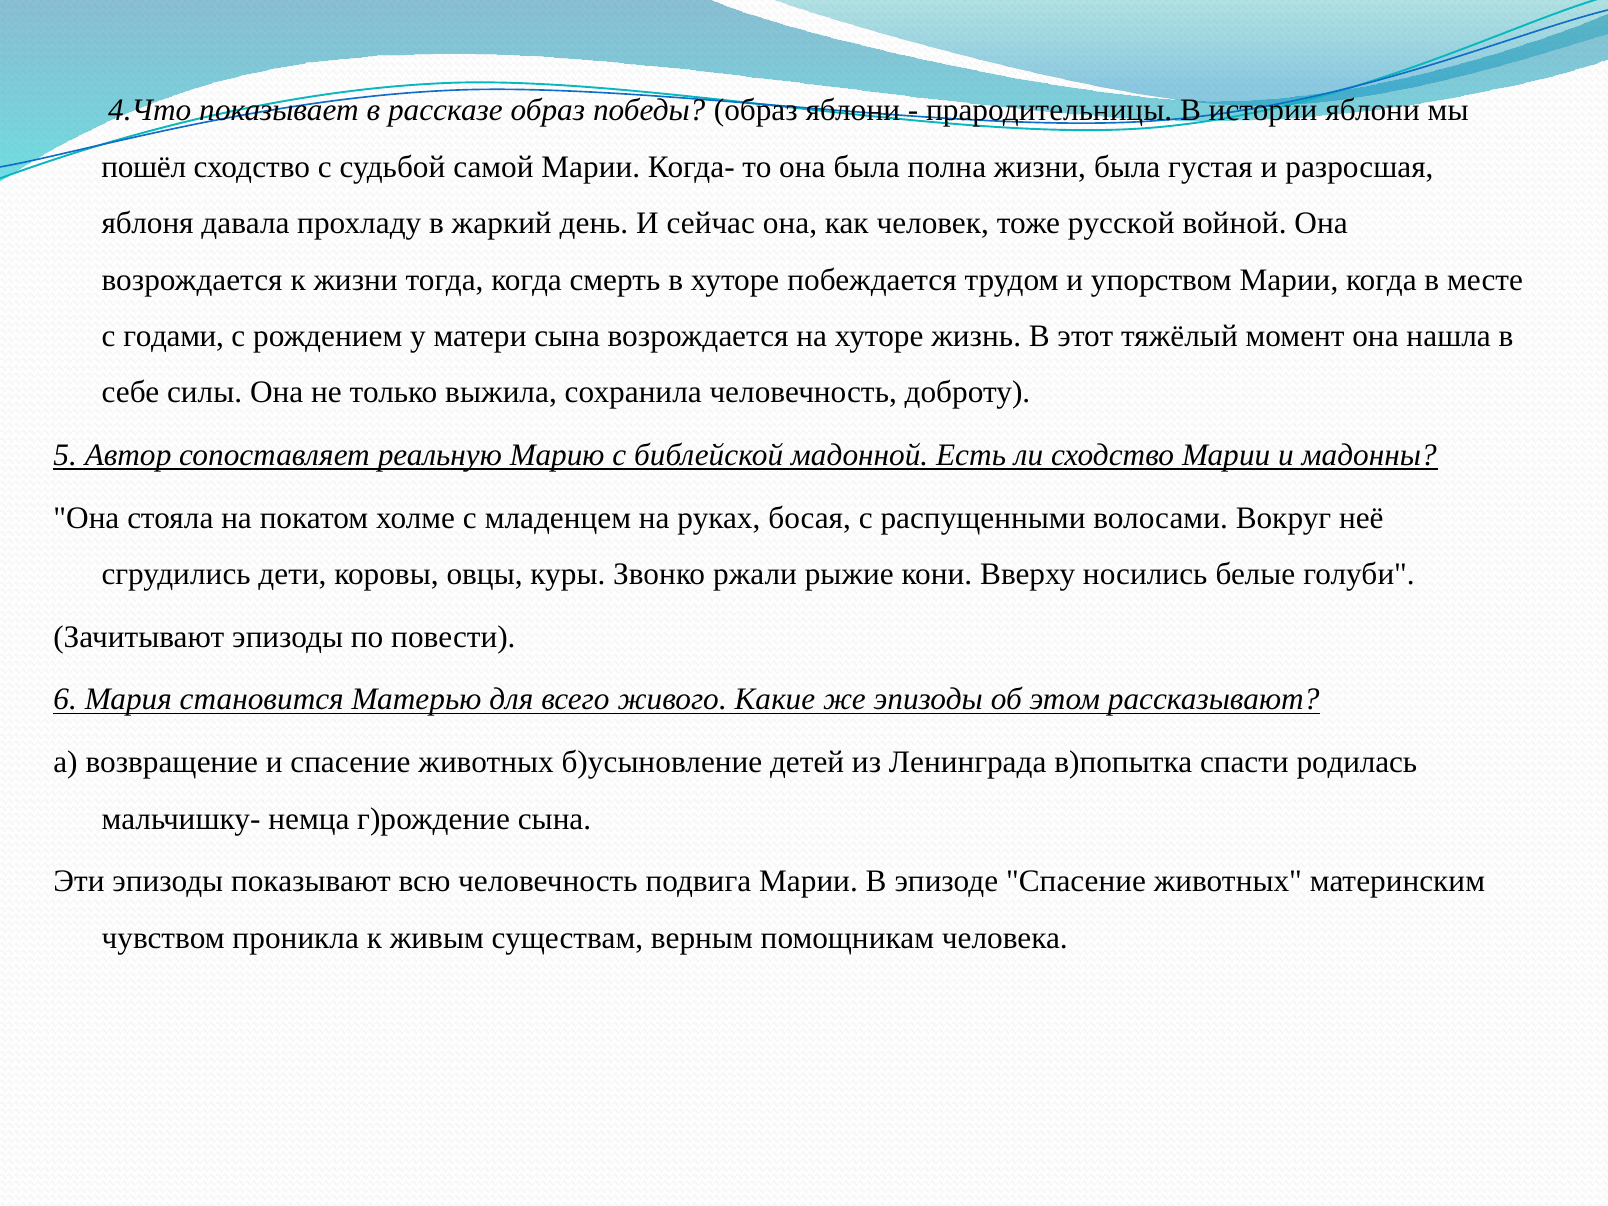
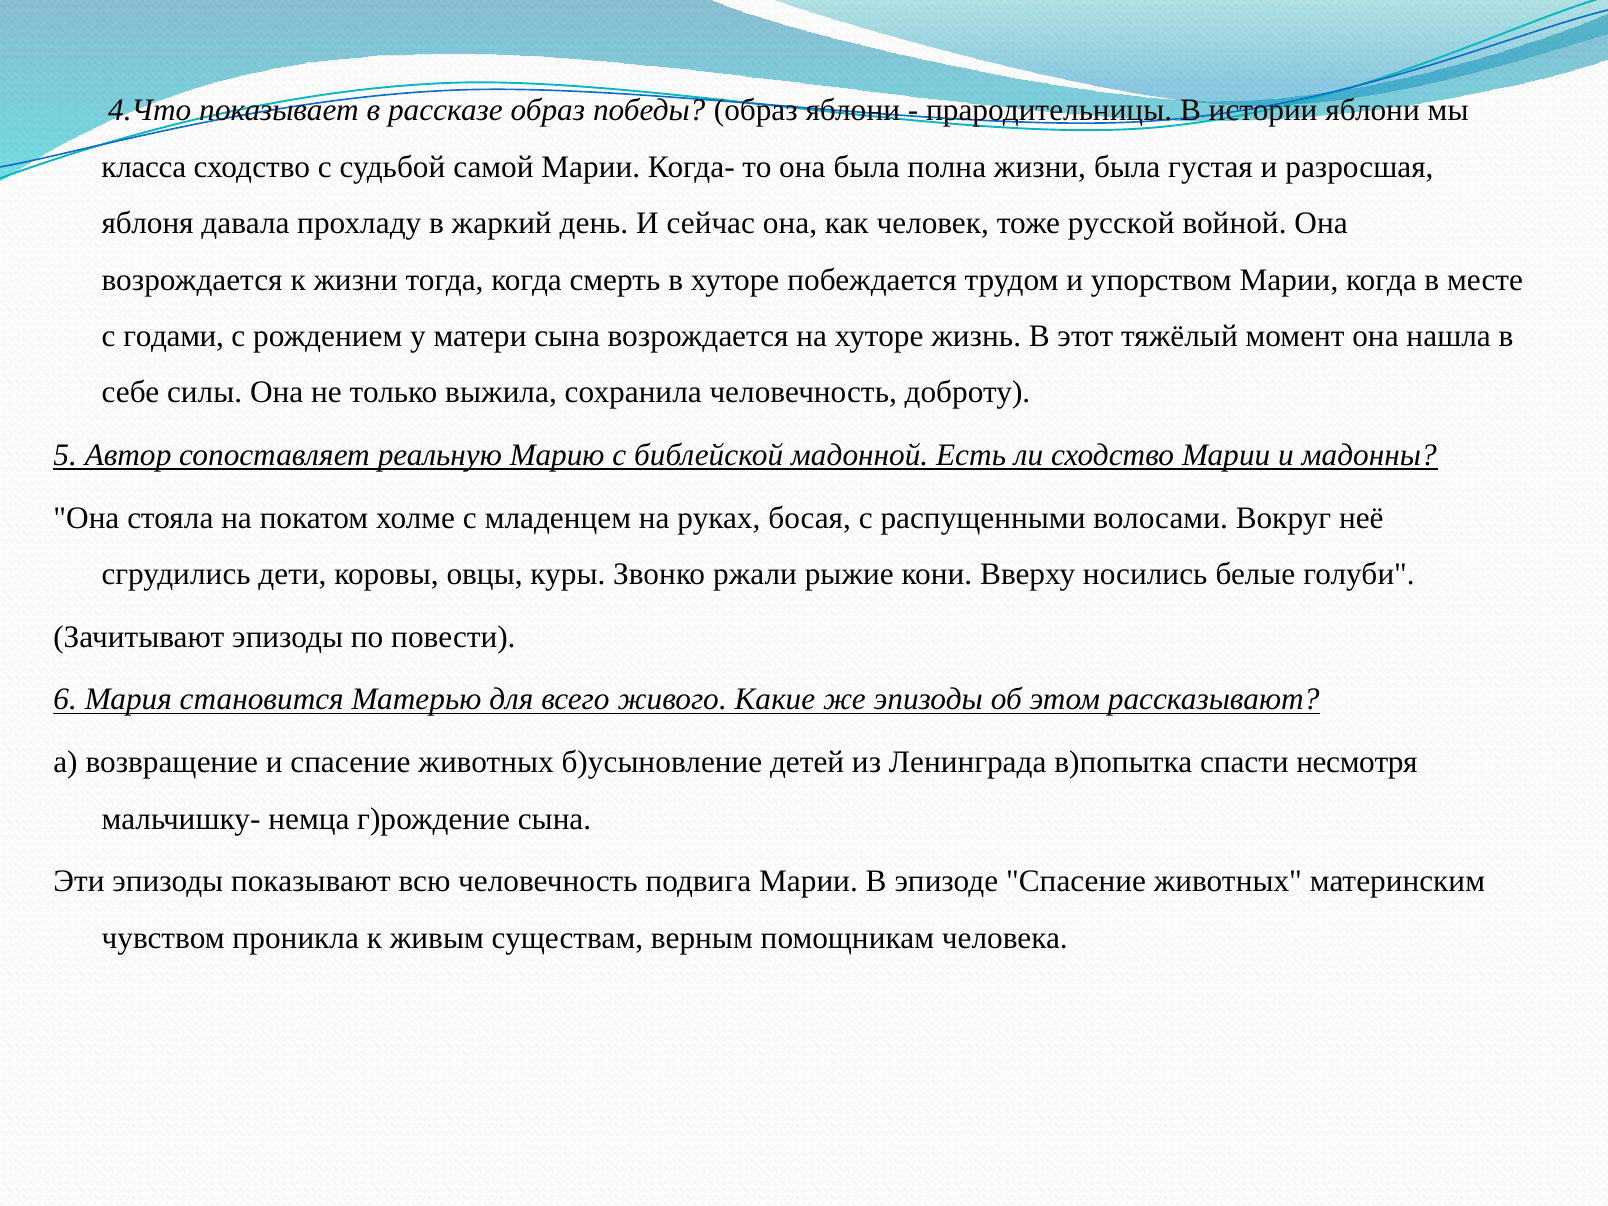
пошёл: пошёл -> класса
родилась: родилась -> несмотря
